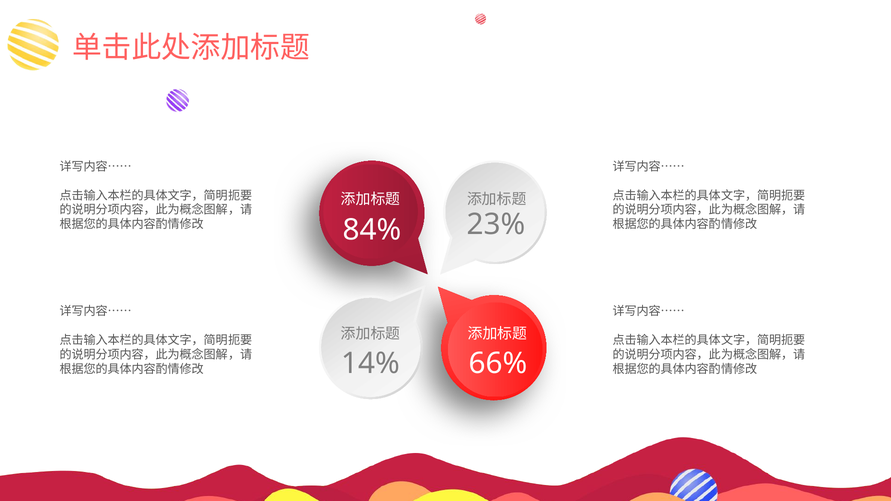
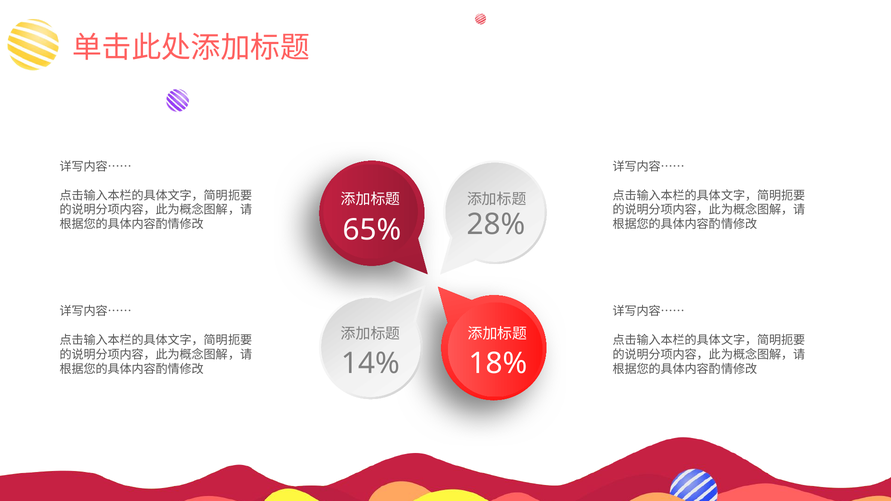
23%: 23% -> 28%
84%: 84% -> 65%
66%: 66% -> 18%
